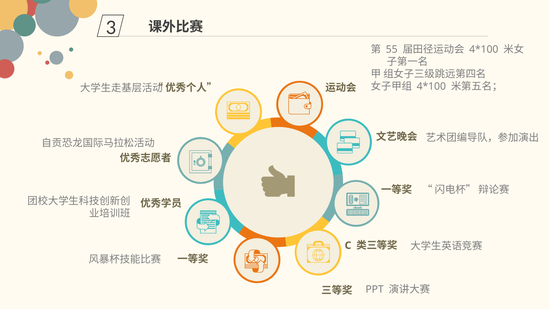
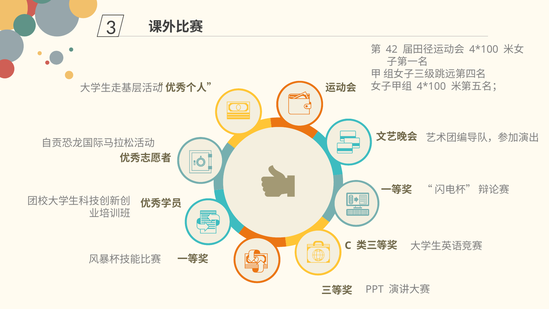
55: 55 -> 42
